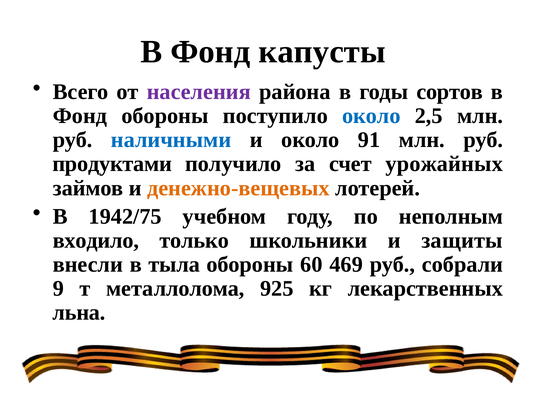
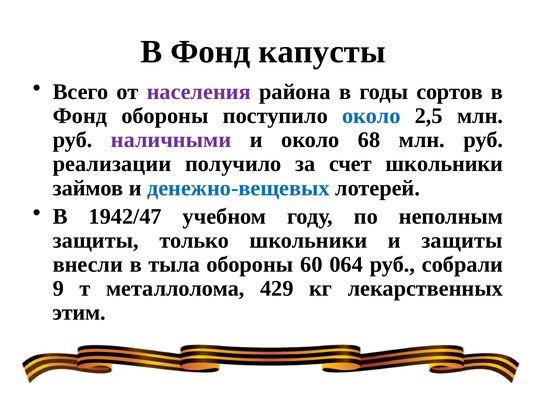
наличными colour: blue -> purple
91: 91 -> 68
продуктами: продуктами -> реализации
счет урожайных: урожайных -> школьники
денежно-вещевых colour: orange -> blue
1942/75: 1942/75 -> 1942/47
входило at (96, 241): входило -> защиты
469: 469 -> 064
925: 925 -> 429
льна: льна -> этим
